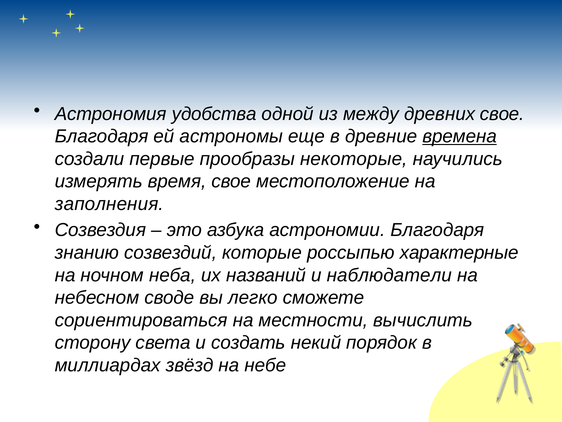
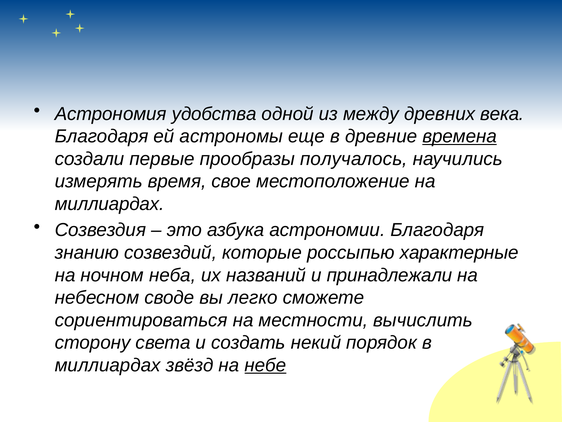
древних свое: свое -> века
некоторые: некоторые -> получалось
заполнения at (109, 204): заполнения -> миллиардах
наблюдатели: наблюдатели -> принадлежали
небе underline: none -> present
